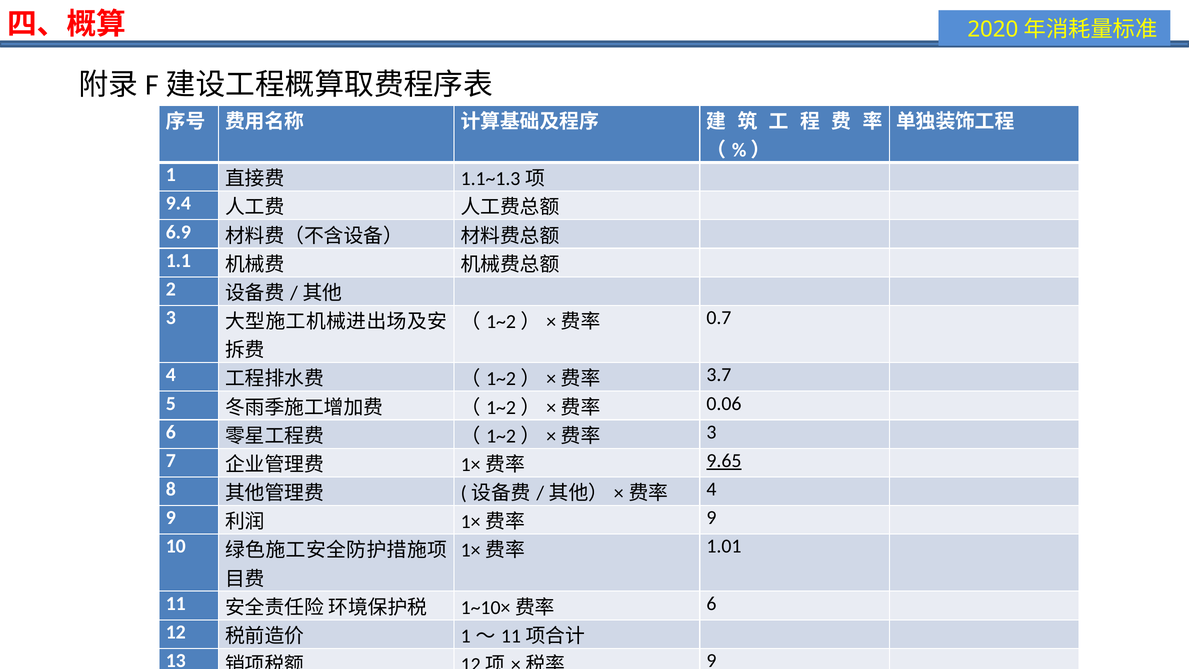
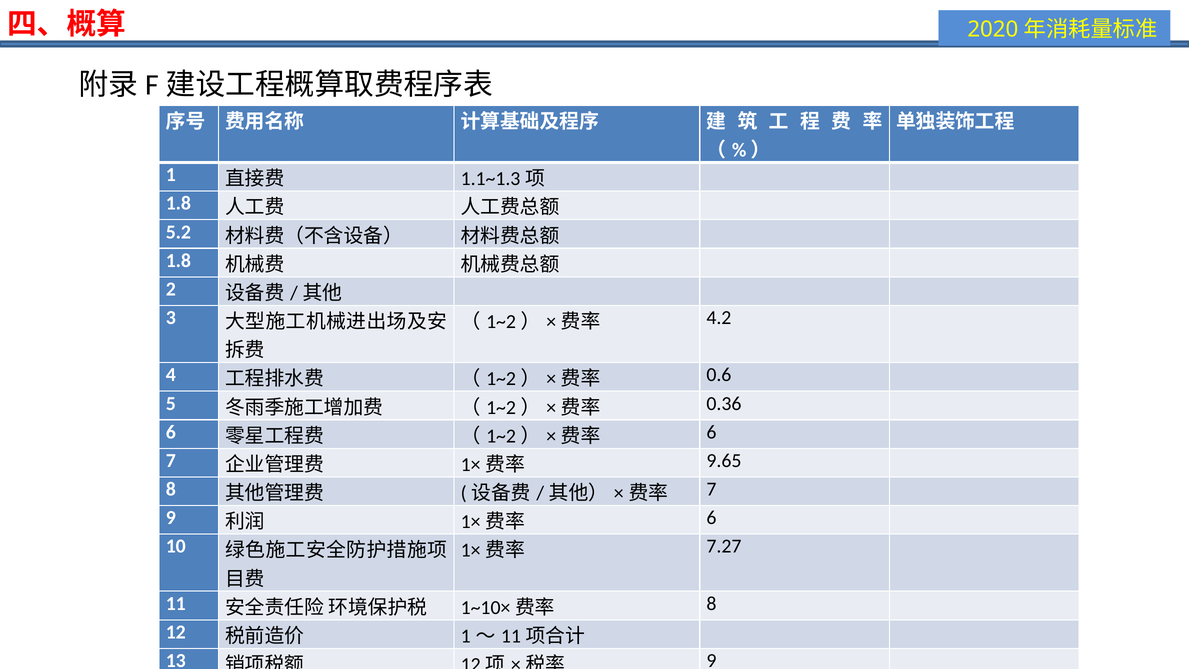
9.4 at (178, 203): 9.4 -> 1.8
6.9: 6.9 -> 5.2
1.1 at (178, 261): 1.1 -> 1.8
0.7: 0.7 -> 4.2
3.7: 3.7 -> 0.6
0.06: 0.06 -> 0.36
3 at (711, 432): 3 -> 6
9.65 underline: present -> none
4 at (711, 489): 4 -> 7
9 at (711, 518): 9 -> 6
1.01: 1.01 -> 7.27
6 at (711, 603): 6 -> 8
